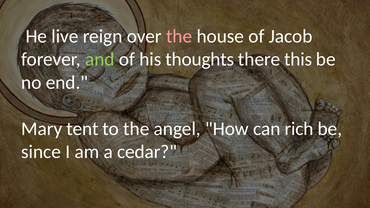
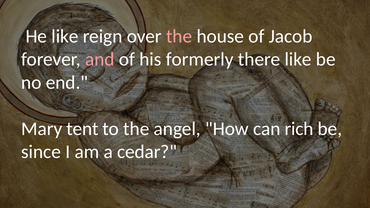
He live: live -> like
and colour: light green -> pink
thoughts: thoughts -> formerly
there this: this -> like
